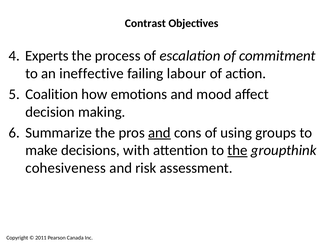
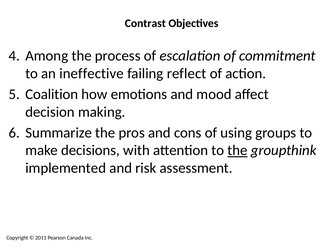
Experts: Experts -> Among
labour: labour -> reflect
and at (159, 133) underline: present -> none
cohesiveness: cohesiveness -> implemented
